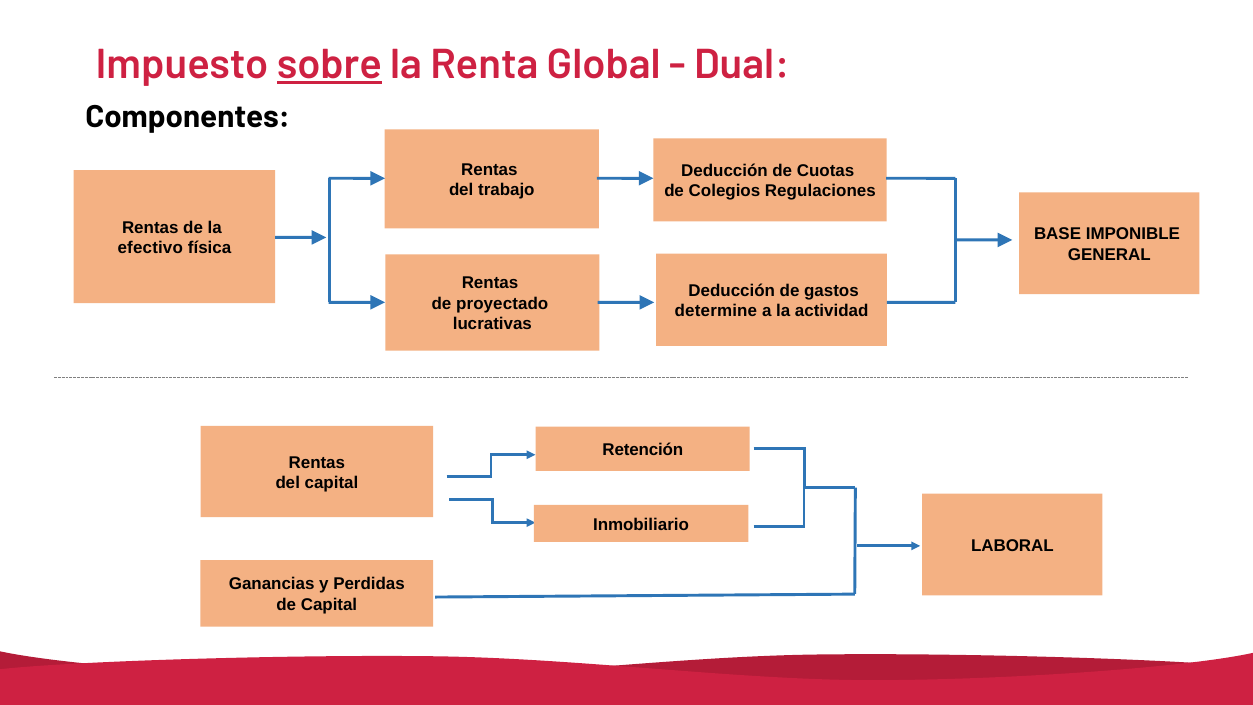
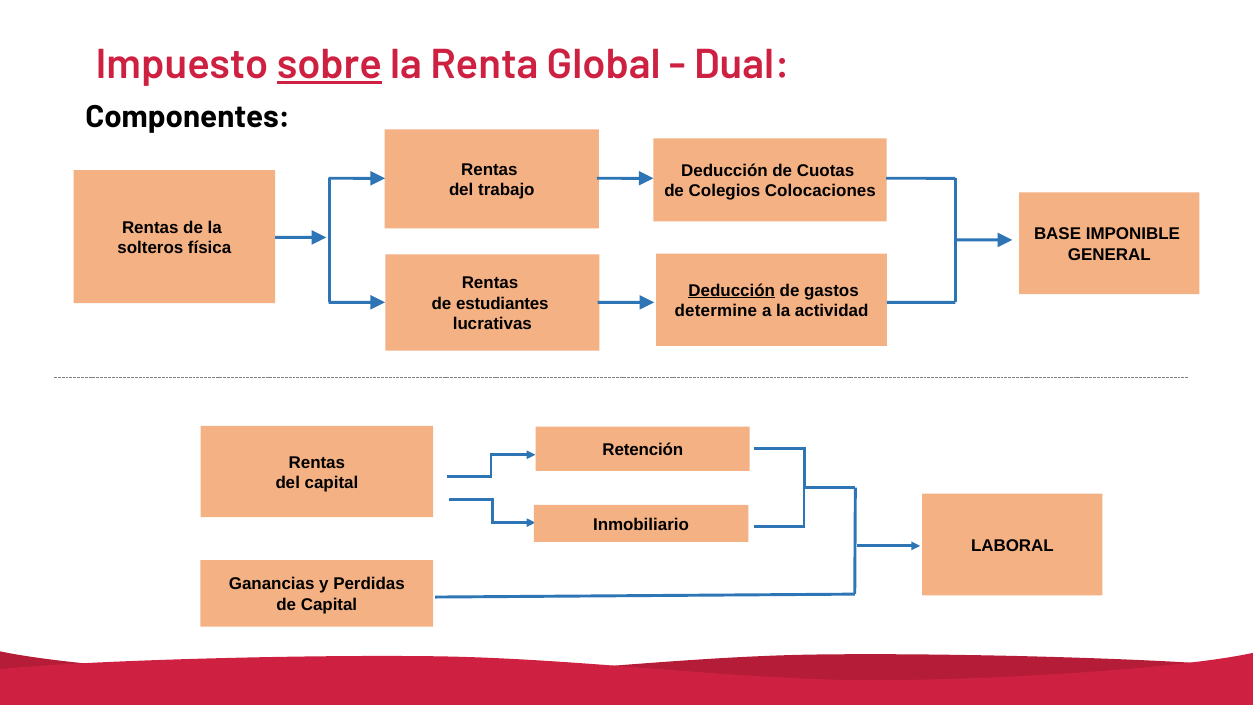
Regulaciones: Regulaciones -> Colocaciones
efectivo: efectivo -> solteros
Deducción at (732, 291) underline: none -> present
proyectado: proyectado -> estudiantes
